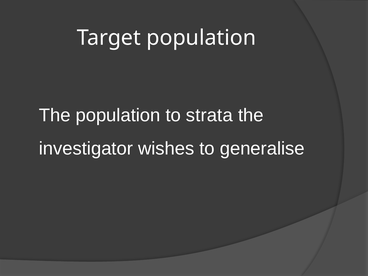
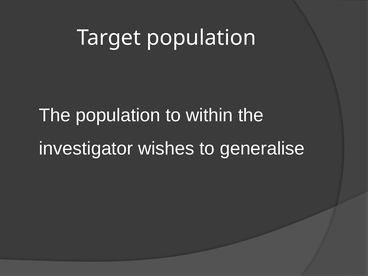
strata: strata -> within
